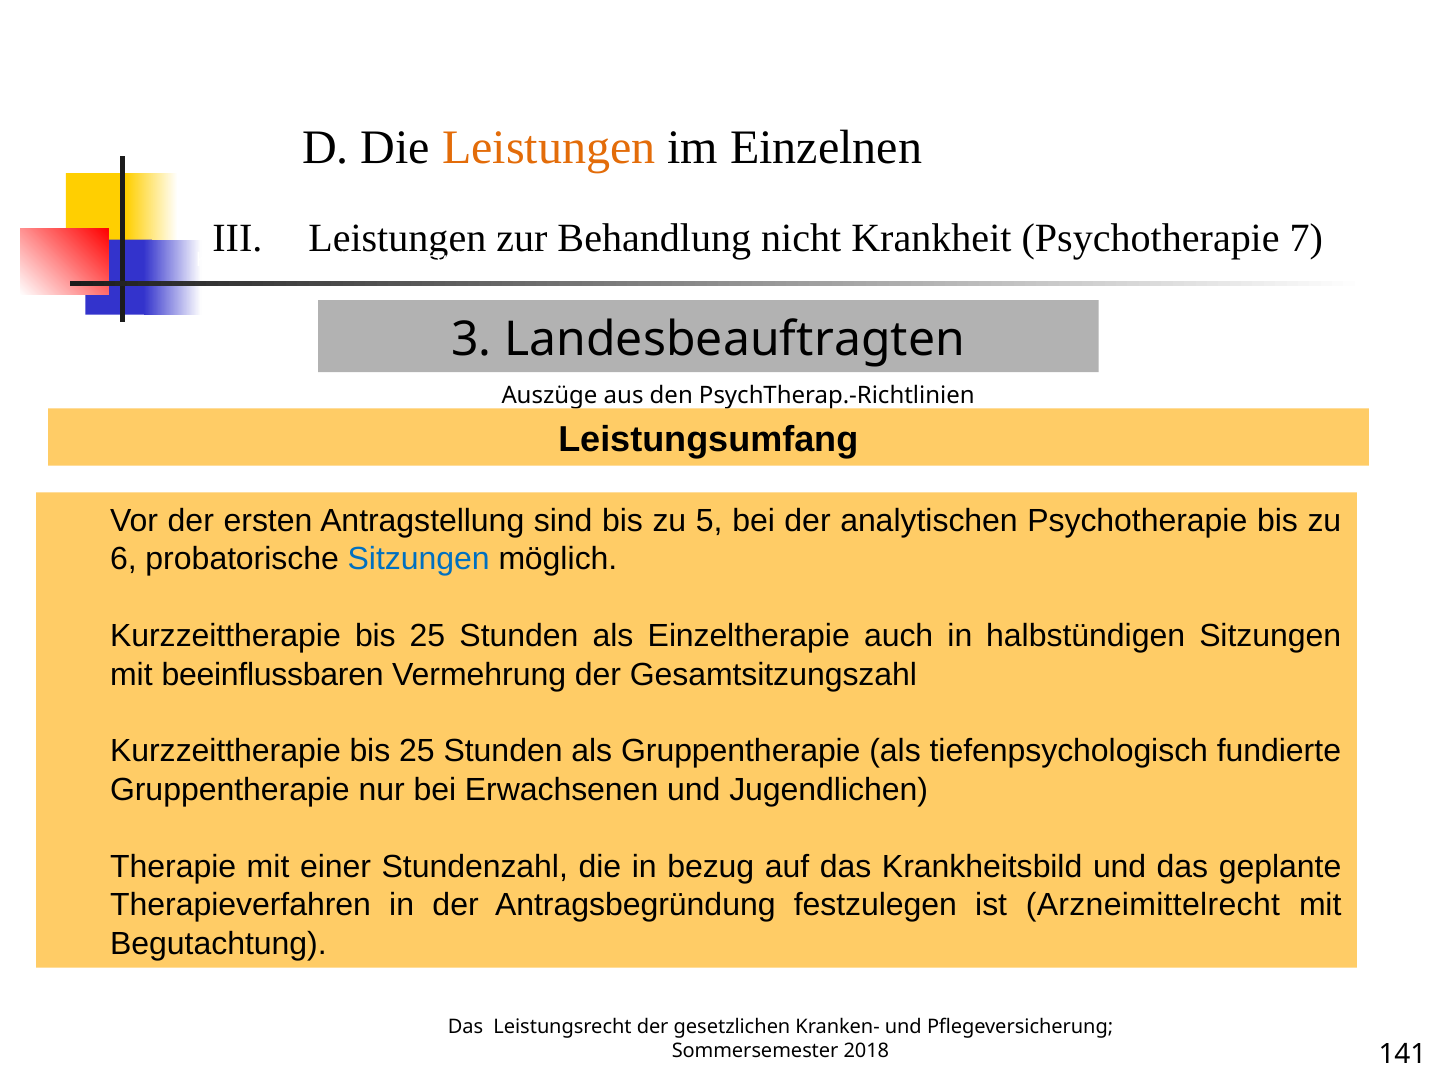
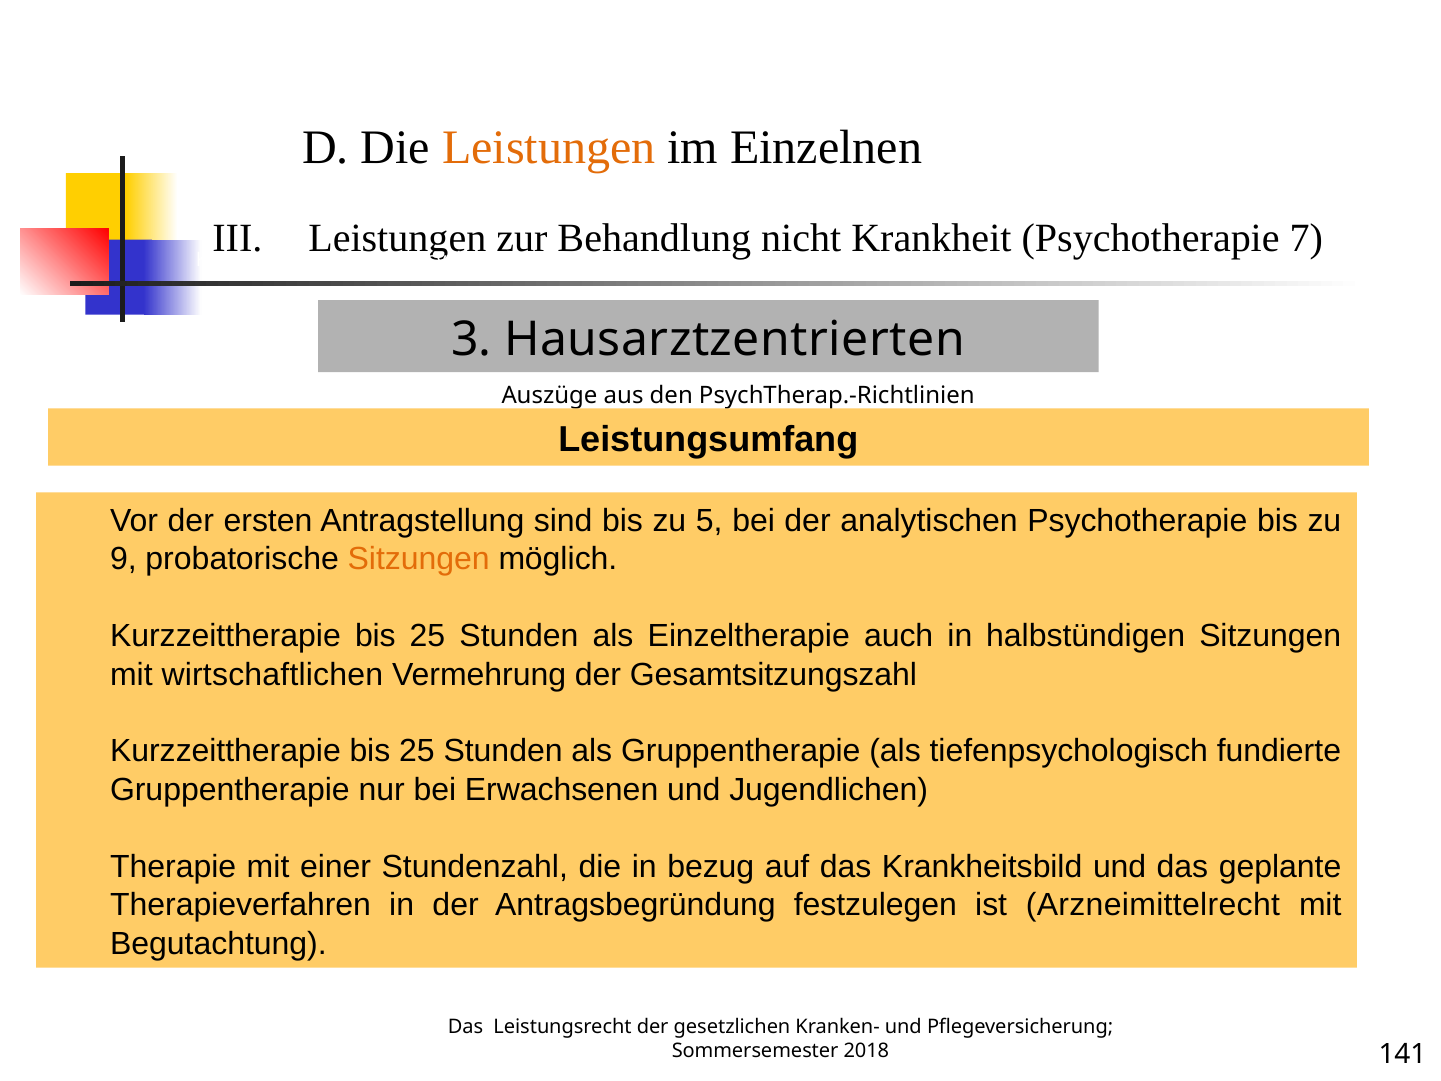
Landesbeauftragten: Landesbeauftragten -> Hausarztzentrierten
6: 6 -> 9
Sitzungen at (419, 559) colour: blue -> orange
beeinflussbaren: beeinflussbaren -> wirtschaftlichen
